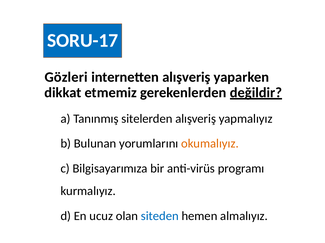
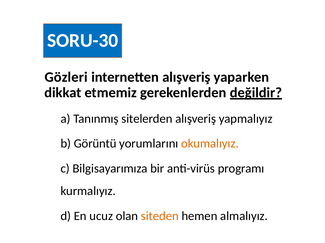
SORU-17: SORU-17 -> SORU-30
Bulunan: Bulunan -> Görüntü
siteden colour: blue -> orange
